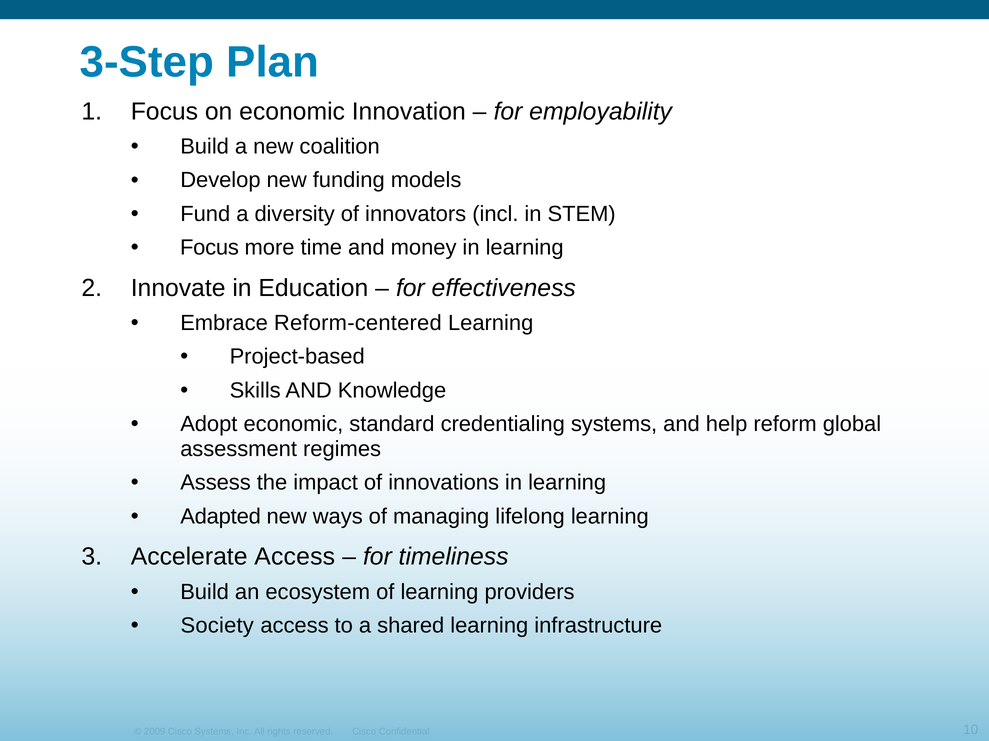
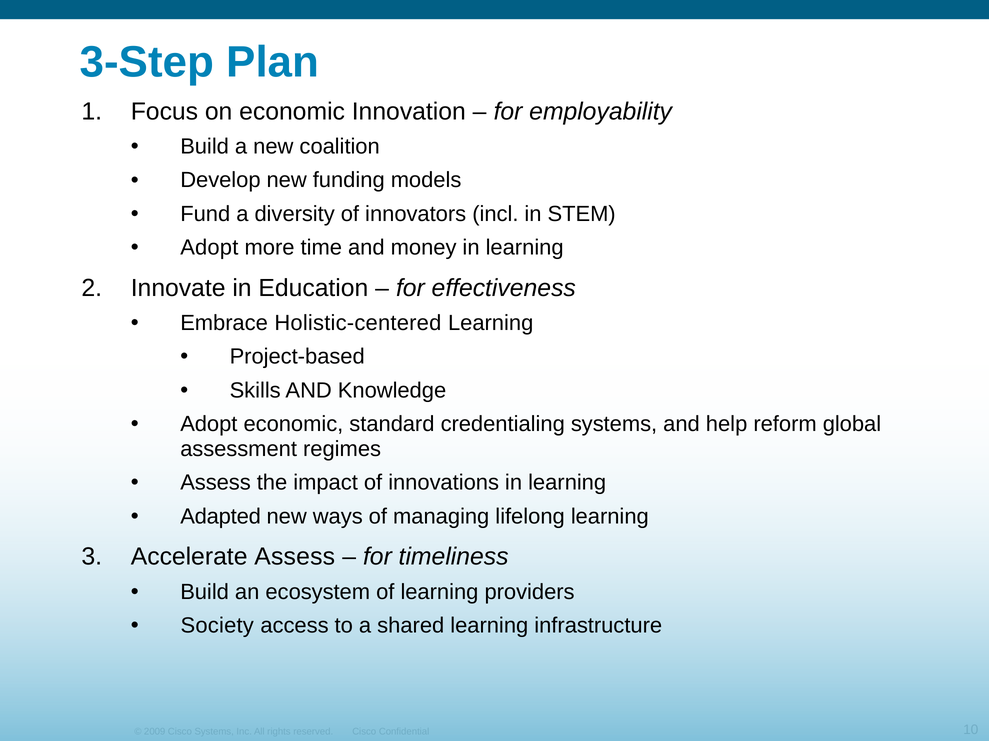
Focus at (210, 248): Focus -> Adopt
Reform-centered: Reform-centered -> Holistic-centered
Accelerate Access: Access -> Assess
